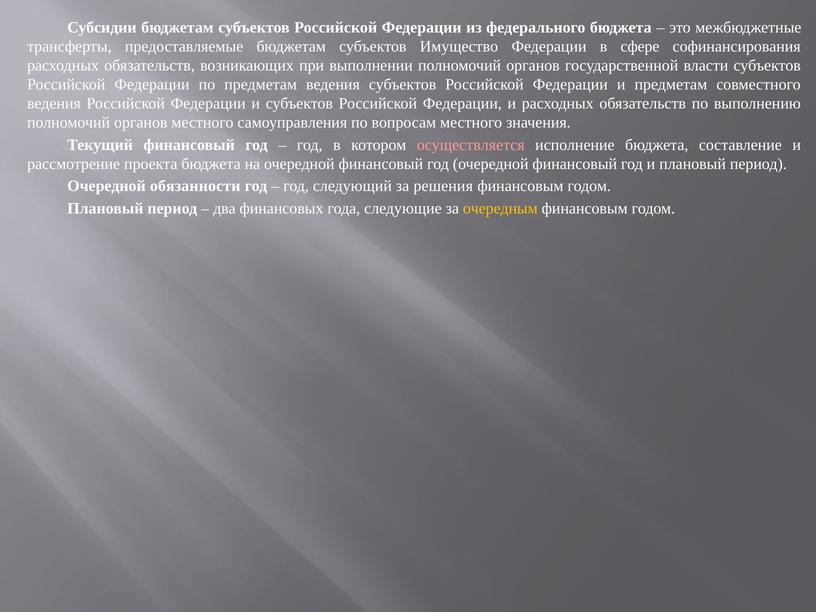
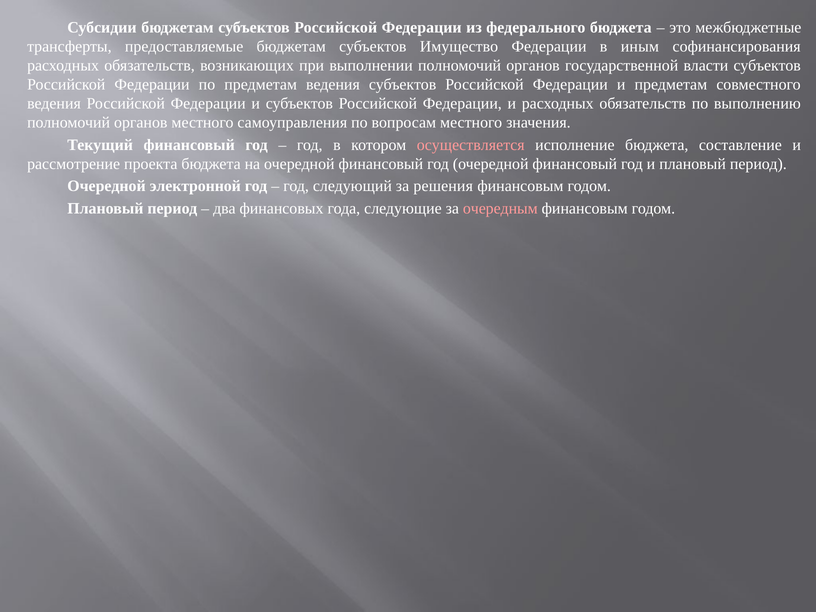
сфере: сфере -> иным
обязанности: обязанности -> электронной
очередным colour: yellow -> pink
